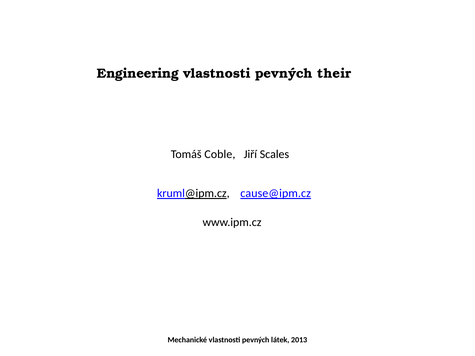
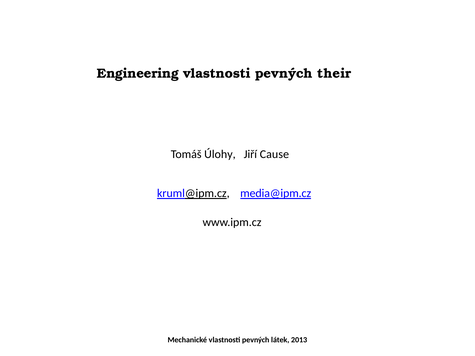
Coble: Coble -> Úlohy
Scales: Scales -> Cause
cause@ipm.cz: cause@ipm.cz -> media@ipm.cz
